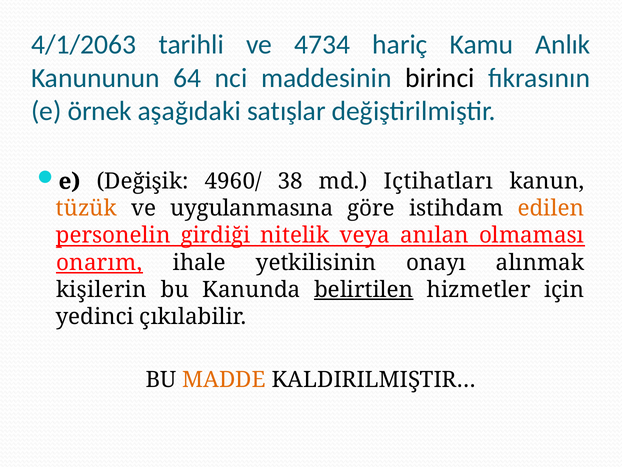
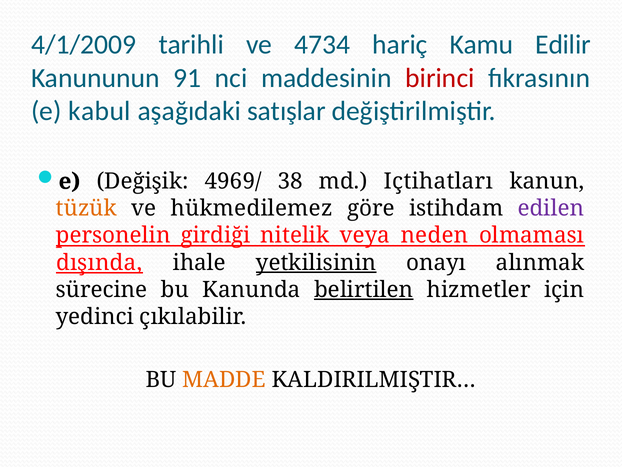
4/1/2063: 4/1/2063 -> 4/1/2009
Anlık: Anlık -> Edilir
64: 64 -> 91
birinci colour: black -> red
örnek: örnek -> kabul
4960/: 4960/ -> 4969/
uygulanmasına: uygulanmasına -> hükmedilemez
edilen colour: orange -> purple
anılan: anılan -> neden
onarım: onarım -> dışında
yetkilisinin underline: none -> present
kişilerin: kişilerin -> sürecine
